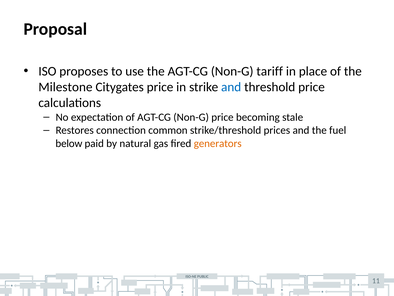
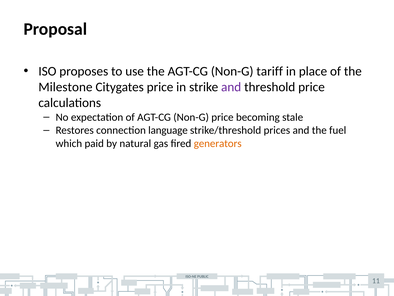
and at (231, 87) colour: blue -> purple
common: common -> language
below: below -> which
